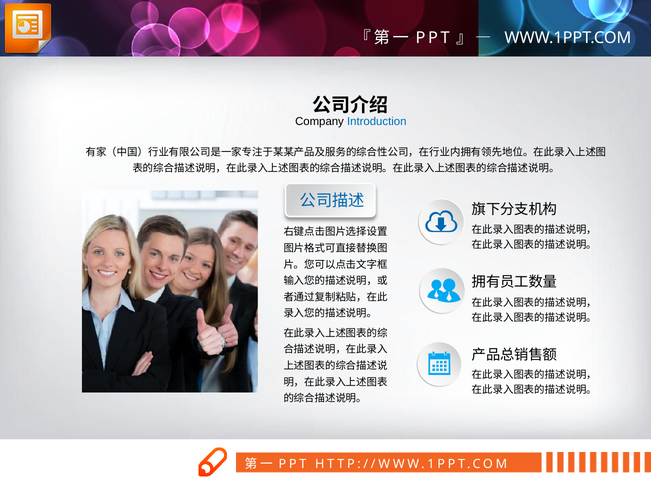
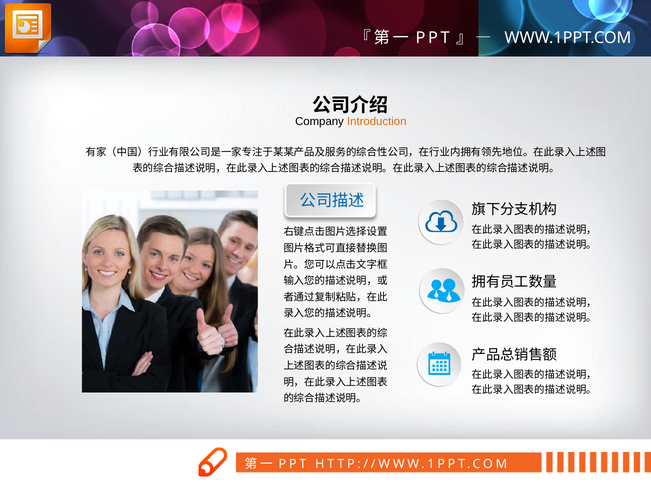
Introduction colour: blue -> orange
